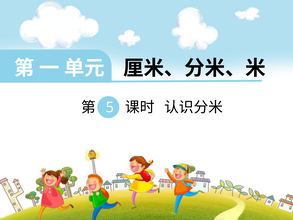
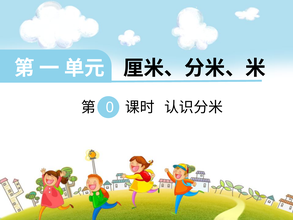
5: 5 -> 0
